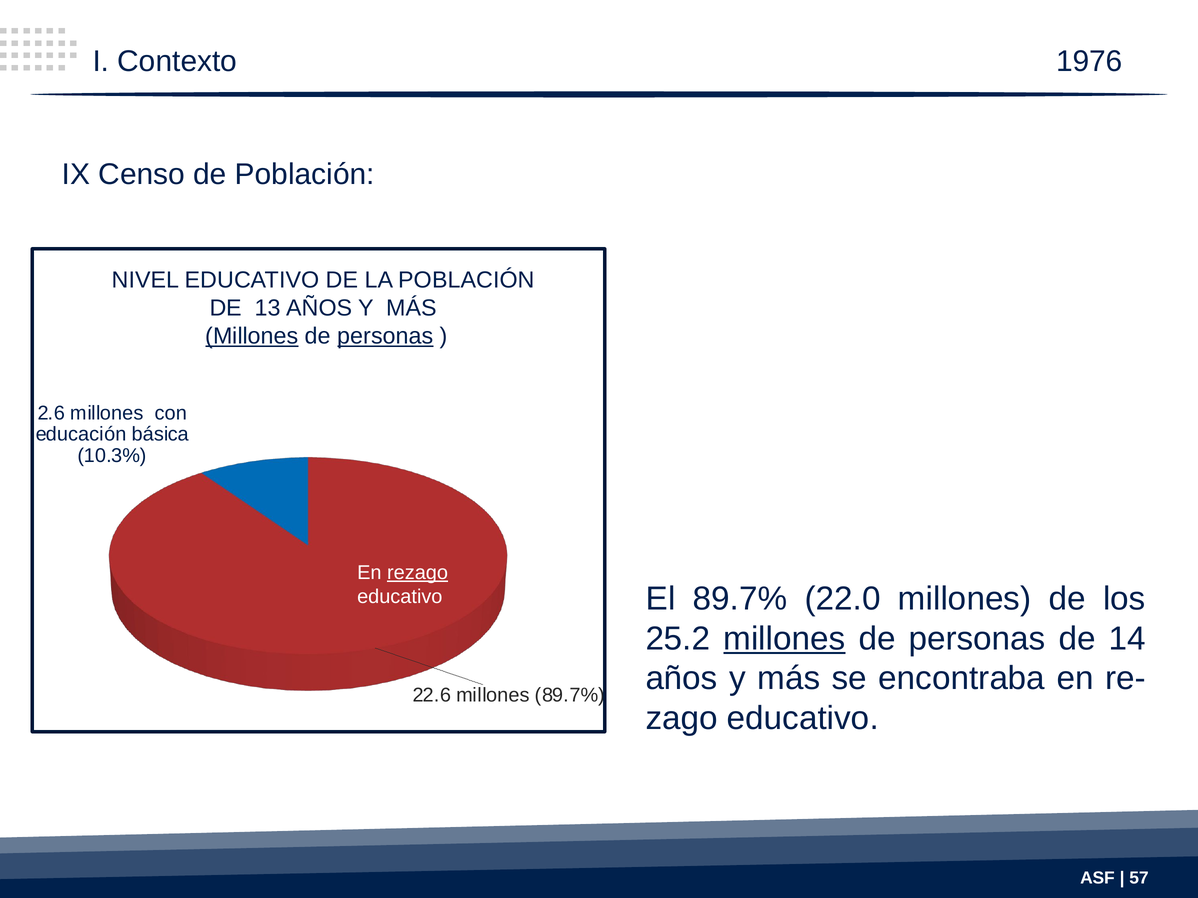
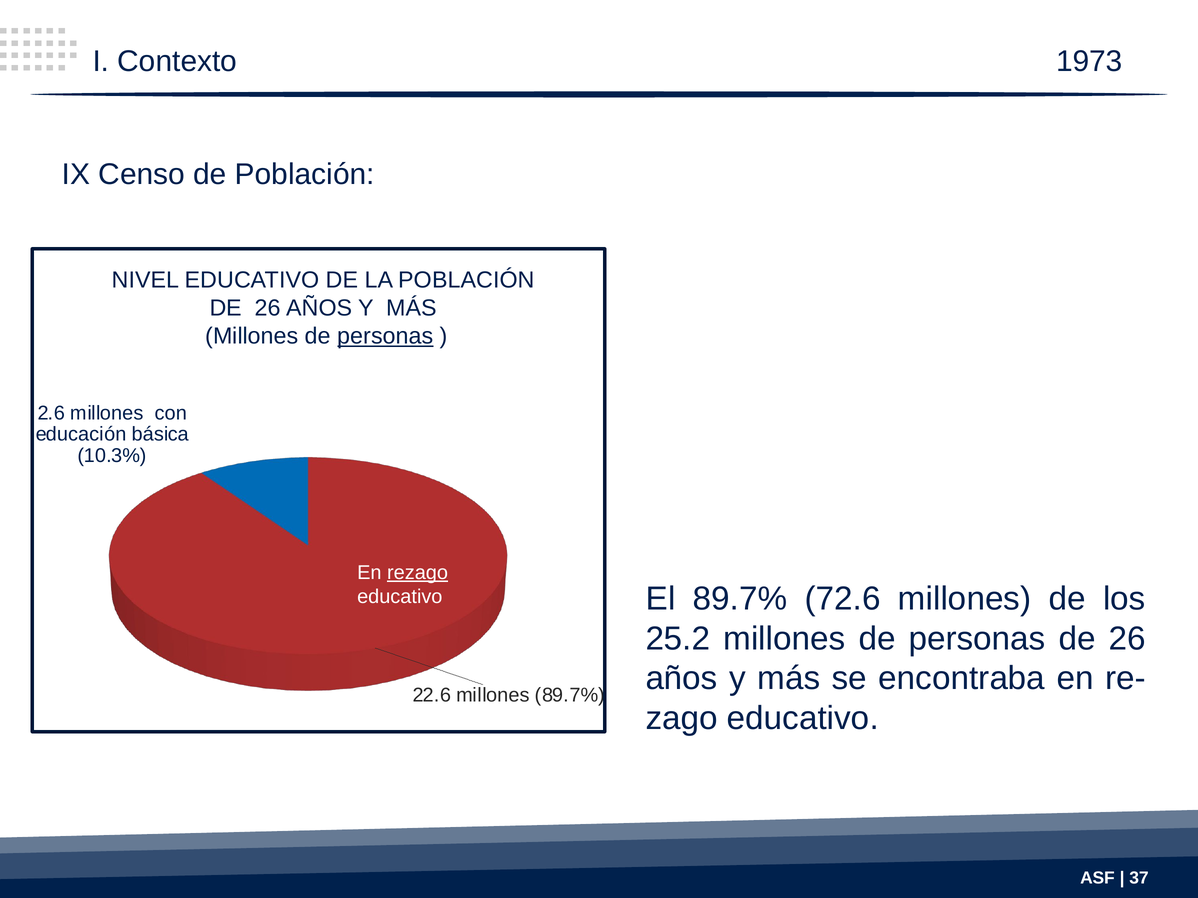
1976: 1976 -> 1973
13 at (268, 308): 13 -> 26
Millones at (252, 336) underline: present -> none
22.0: 22.0 -> 72.6
millones at (784, 639) underline: present -> none
personas de 14: 14 -> 26
57: 57 -> 37
